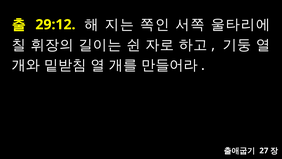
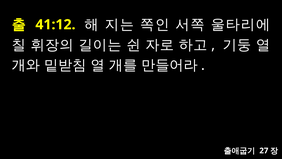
29:12: 29:12 -> 41:12
